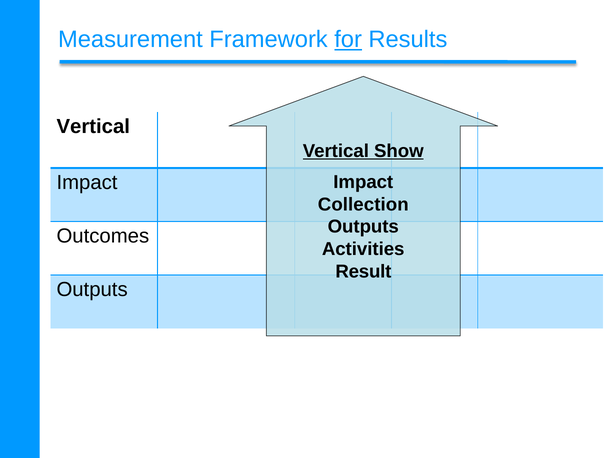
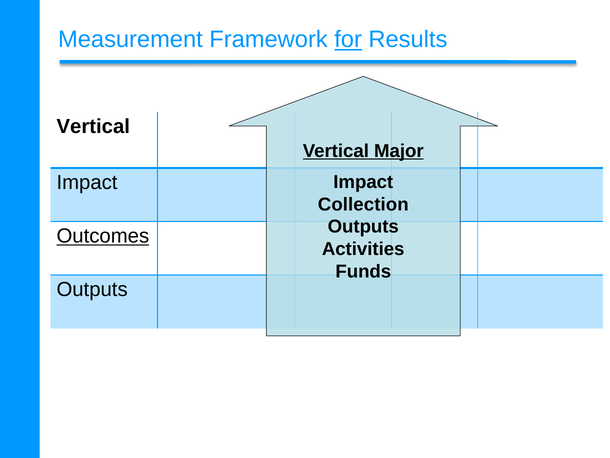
Show: Show -> Major
Outcomes underline: none -> present
Result: Result -> Funds
